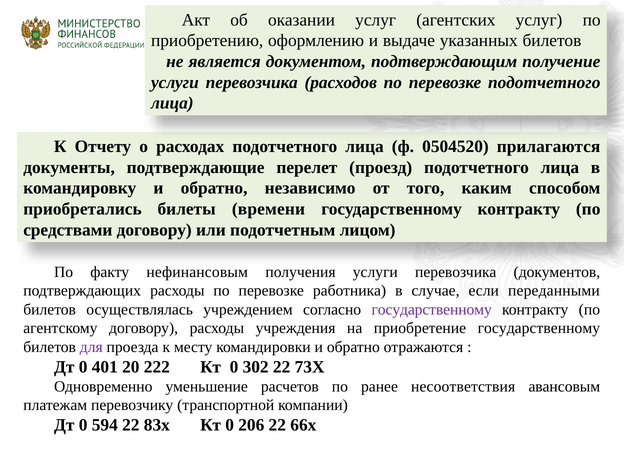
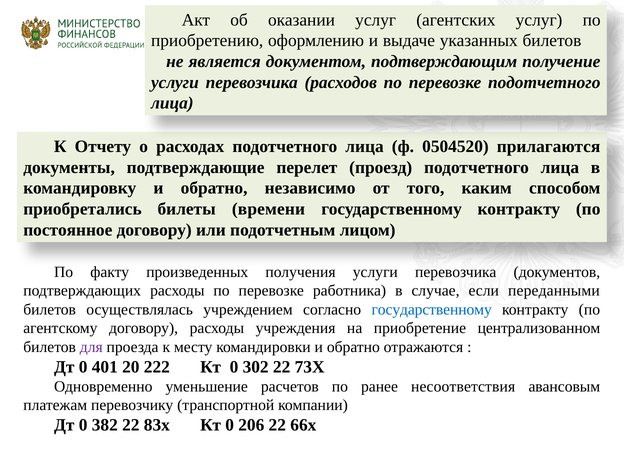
средствами: средствами -> постоянное
нефинансовым: нефинансовым -> произведенных
государственному at (432, 310) colour: purple -> blue
приобретение государственному: государственному -> централизованном
594: 594 -> 382
